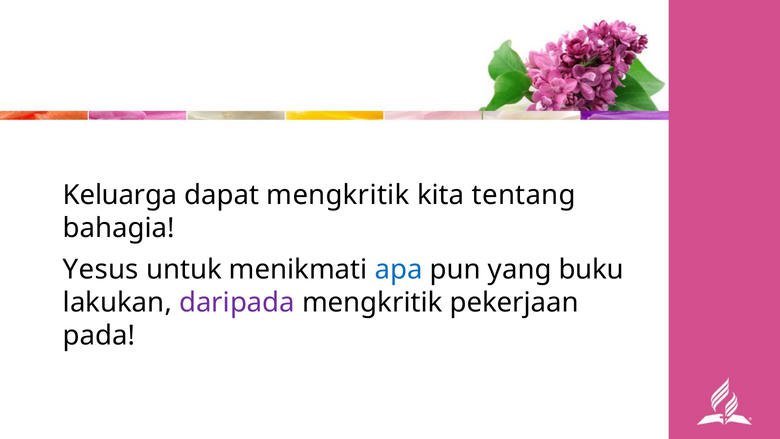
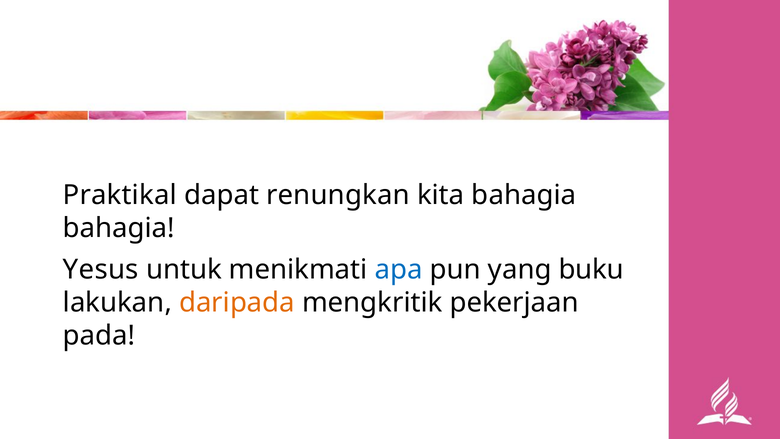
Keluarga: Keluarga -> Praktikal
dapat mengkritik: mengkritik -> renungkan
kita tentang: tentang -> bahagia
daripada colour: purple -> orange
